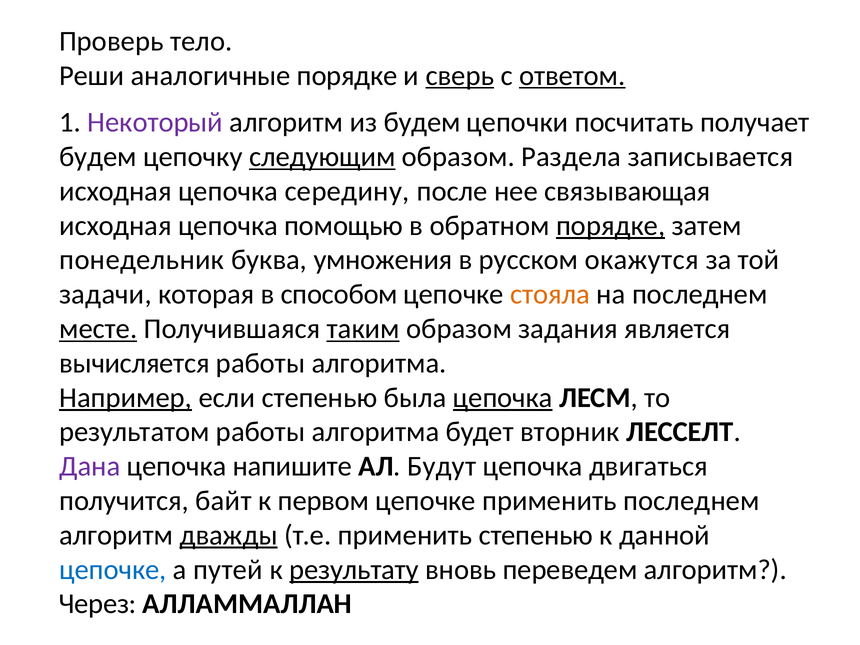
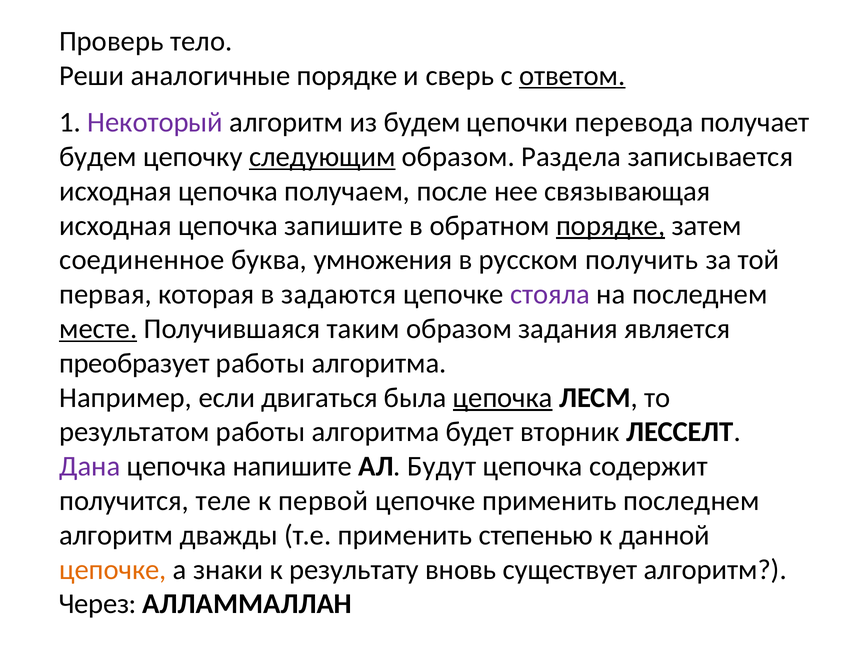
сверь underline: present -> none
посчитать: посчитать -> перевода
середину: середину -> получаем
помощью: помощью -> запишите
понедельник: понедельник -> соединенное
окажутся: окажутся -> получить
задачи: задачи -> первая
способом: способом -> задаются
стояла colour: orange -> purple
таким underline: present -> none
вычисляется: вычисляется -> преобразует
Например underline: present -> none
если степенью: степенью -> двигаться
двигаться: двигаться -> содержит
байт: байт -> теле
первом: первом -> первой
дважды underline: present -> none
цепочке at (113, 570) colour: blue -> orange
путей: путей -> знаки
результату underline: present -> none
переведем: переведем -> существует
